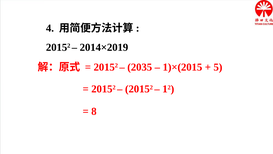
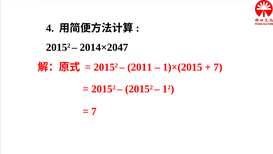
2014×2019: 2014×2019 -> 2014×2047
2035: 2035 -> 2011
5 at (218, 67): 5 -> 7
8 at (94, 111): 8 -> 7
